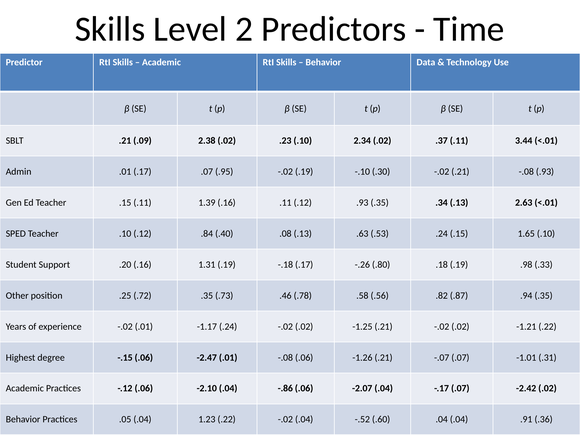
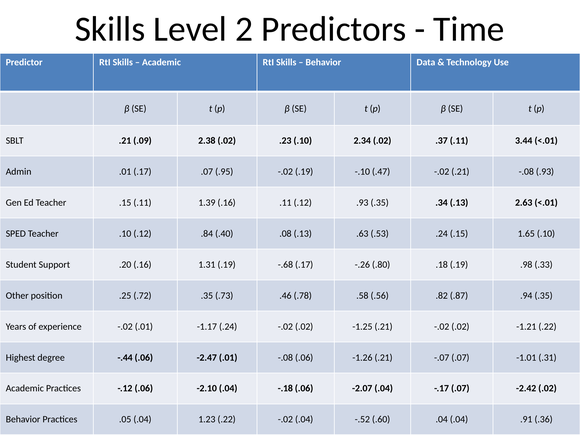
.30: .30 -> .47
-.18: -.18 -> -.68
-.15: -.15 -> -.44
-.86: -.86 -> -.18
